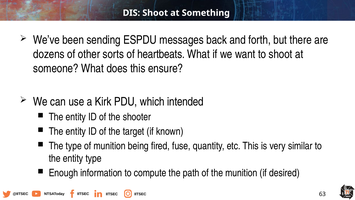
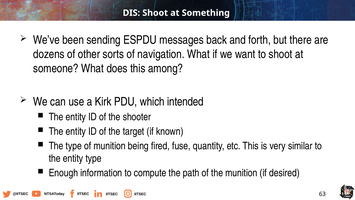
heartbeats: heartbeats -> navigation
ensure: ensure -> among
